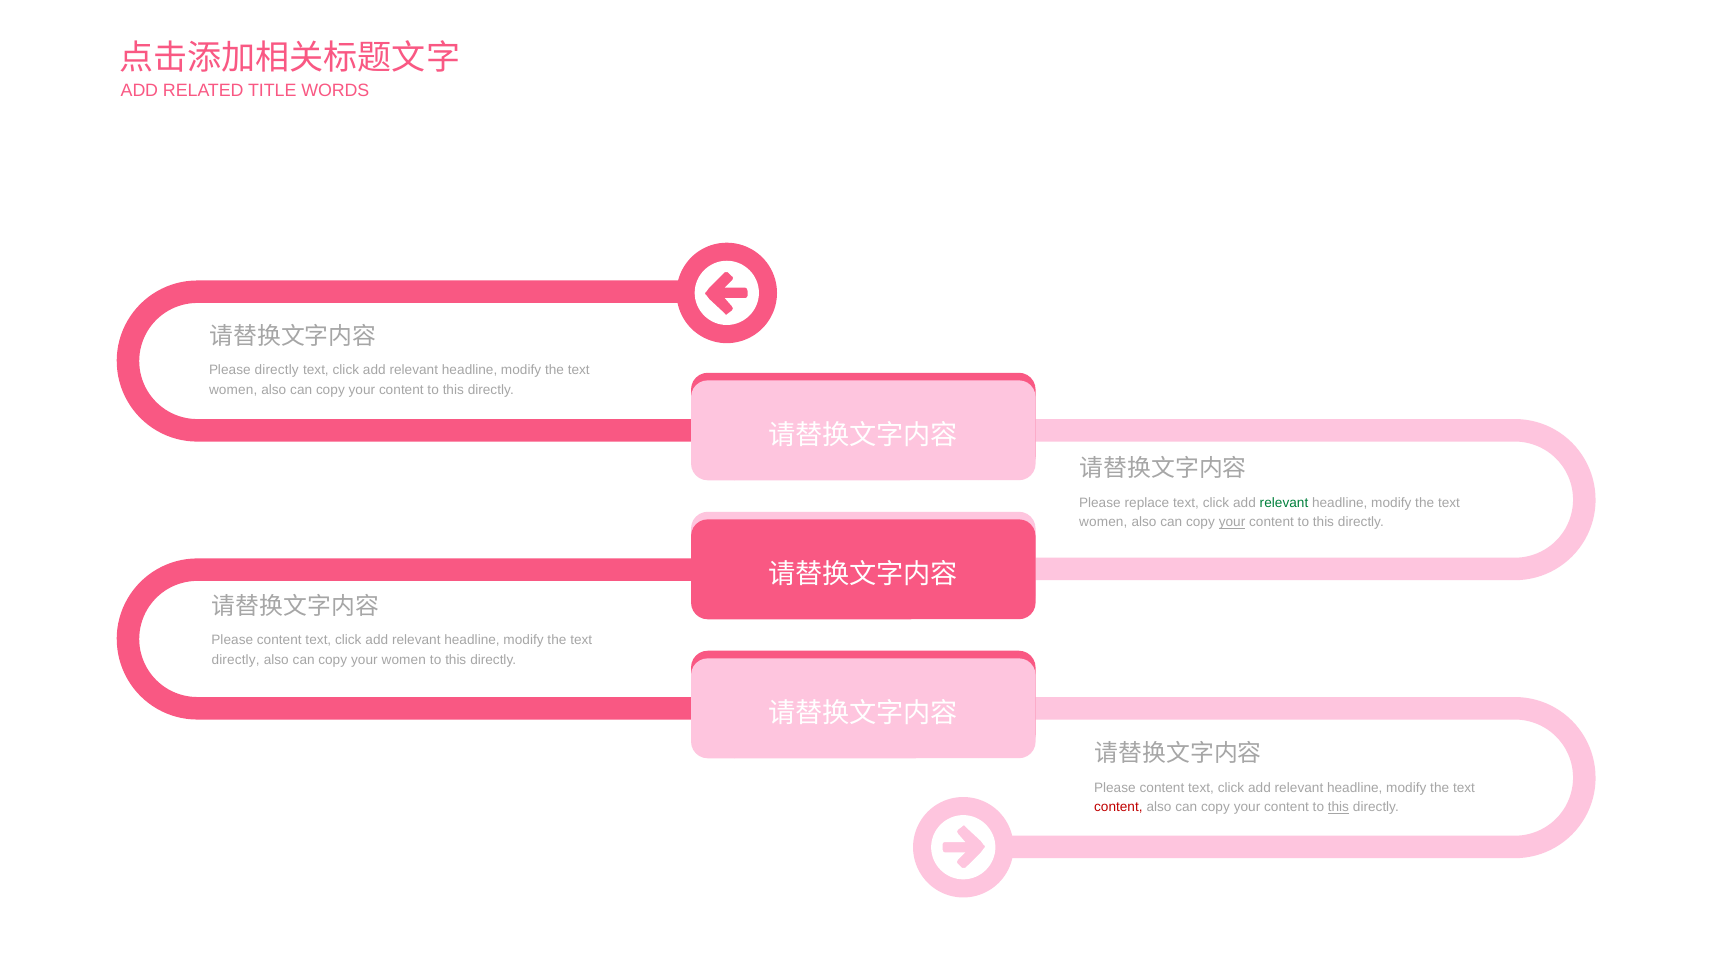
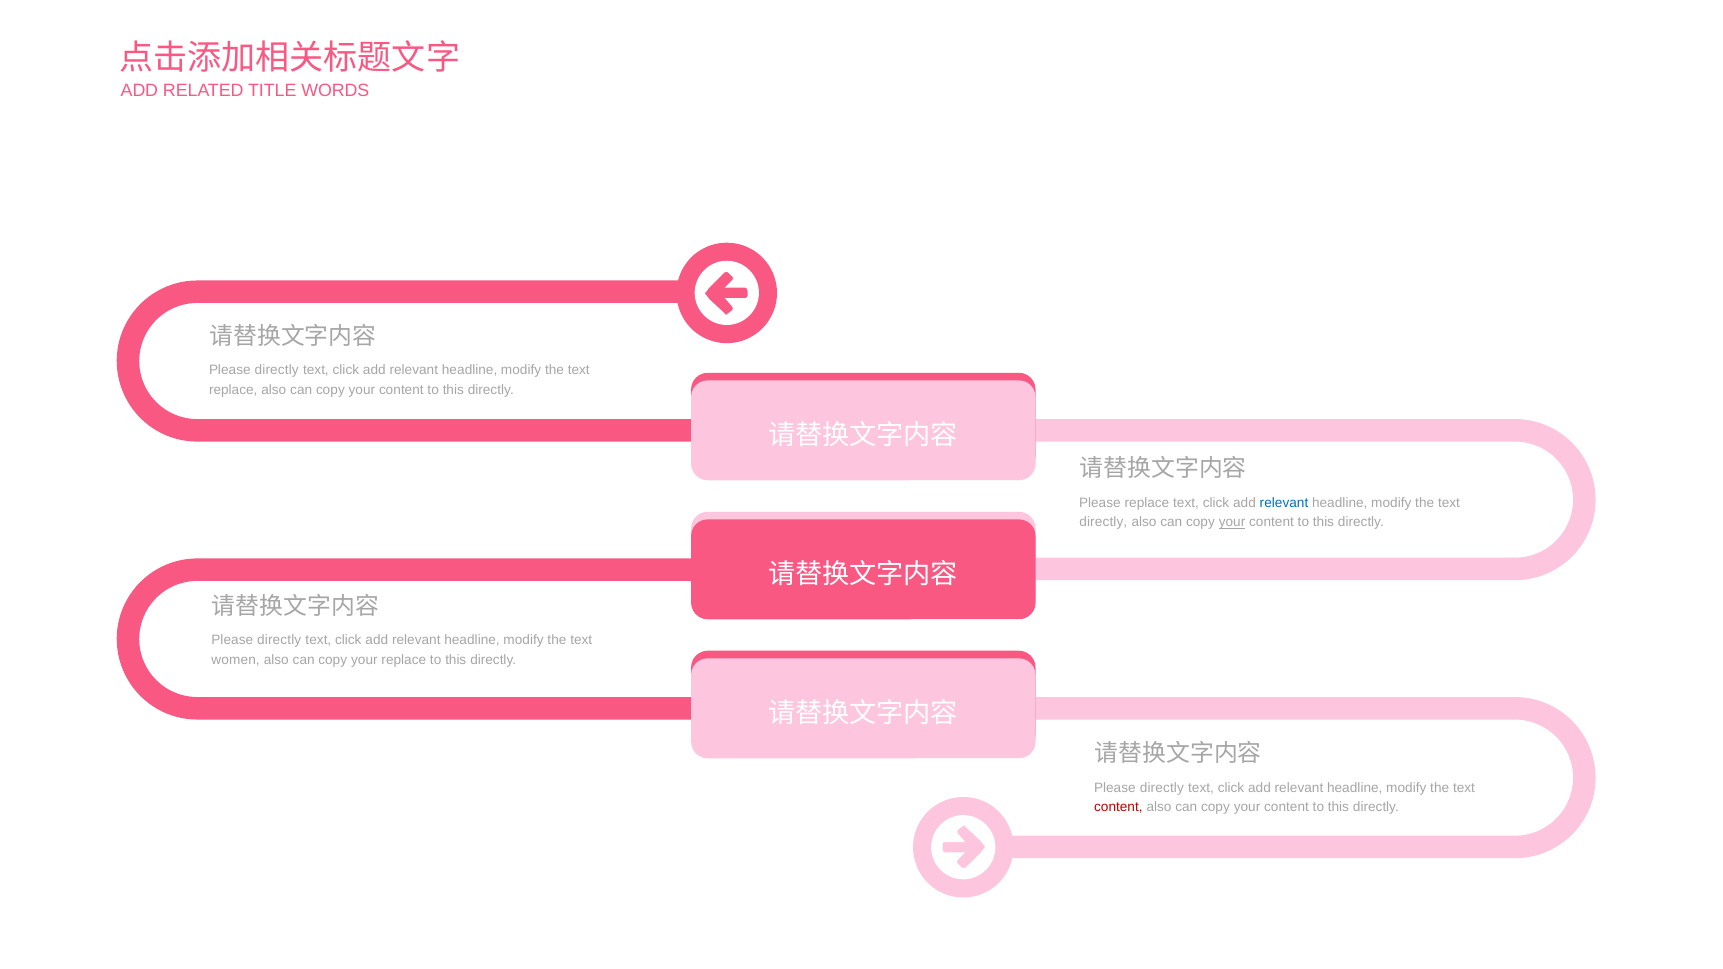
women at (233, 390): women -> replace
relevant at (1284, 503) colour: green -> blue
women at (1103, 522): women -> directly
content at (279, 640): content -> directly
directly at (236, 660): directly -> women
your women: women -> replace
content at (1162, 788): content -> directly
this at (1338, 807) underline: present -> none
